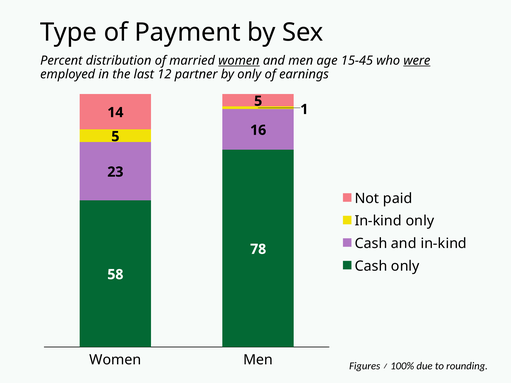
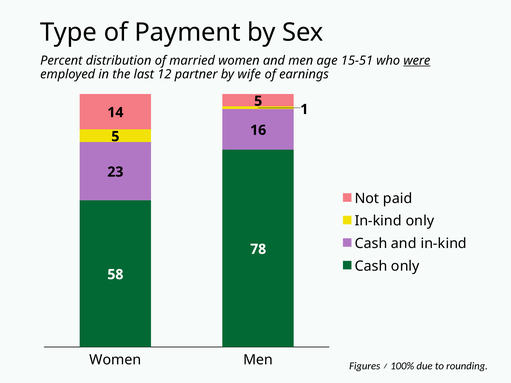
women at (239, 61) underline: present -> none
15-45: 15-45 -> 15-51
by only: only -> wife
